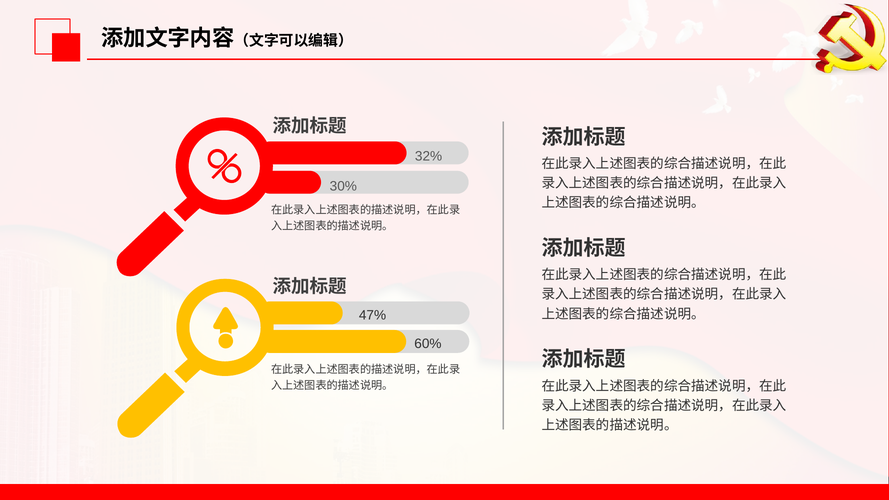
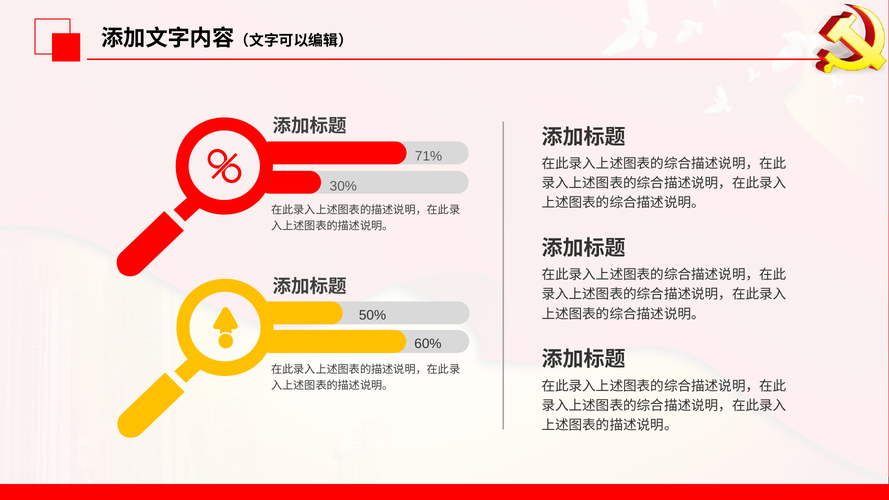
32%: 32% -> 71%
47%: 47% -> 50%
